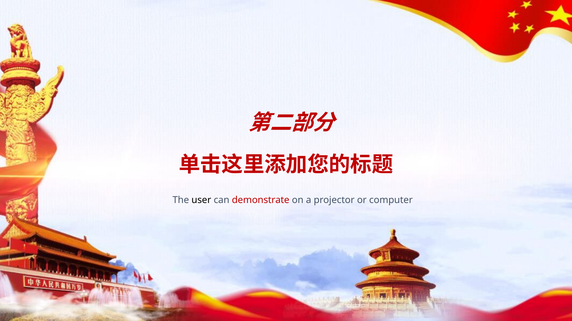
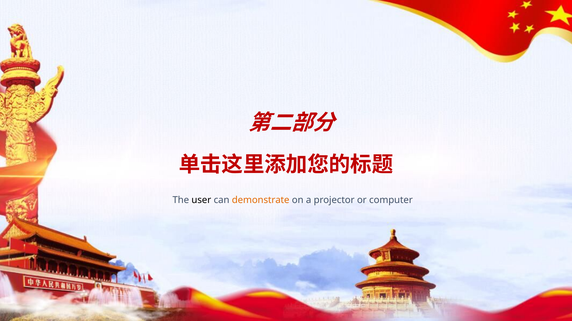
demonstrate colour: red -> orange
